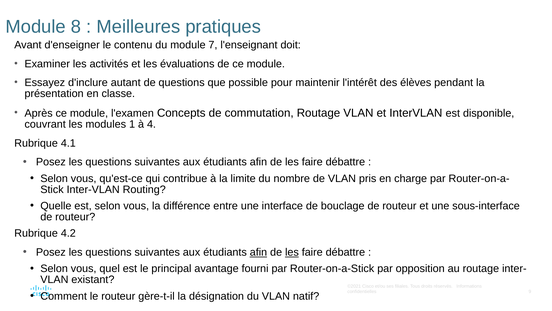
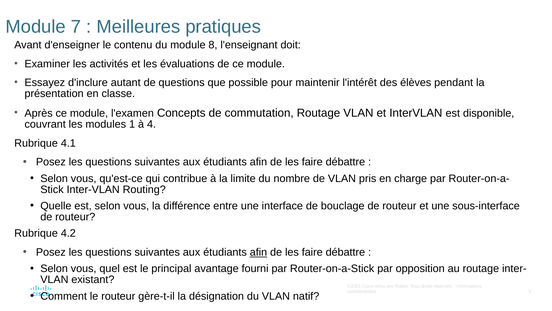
8: 8 -> 7
7: 7 -> 8
les at (292, 252) underline: present -> none
